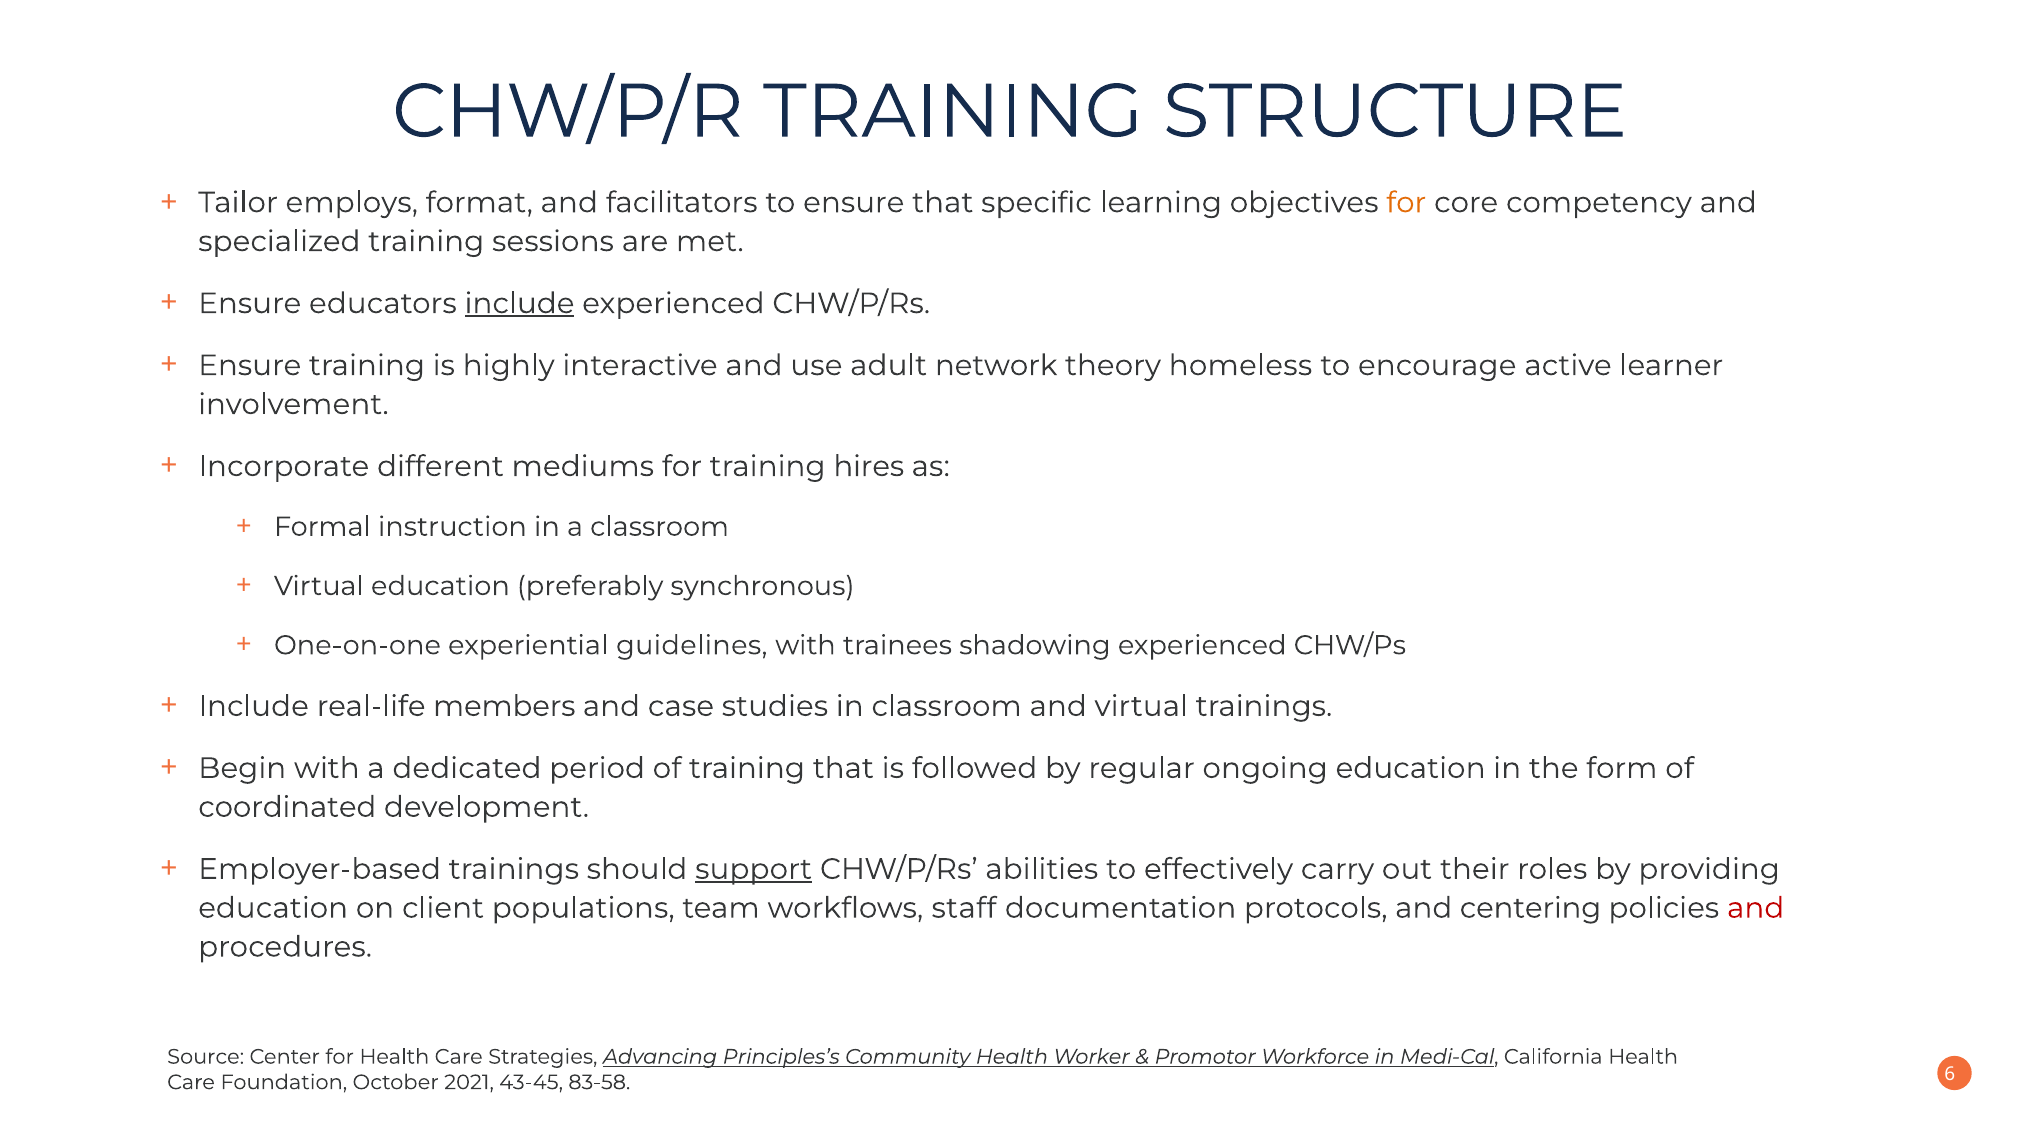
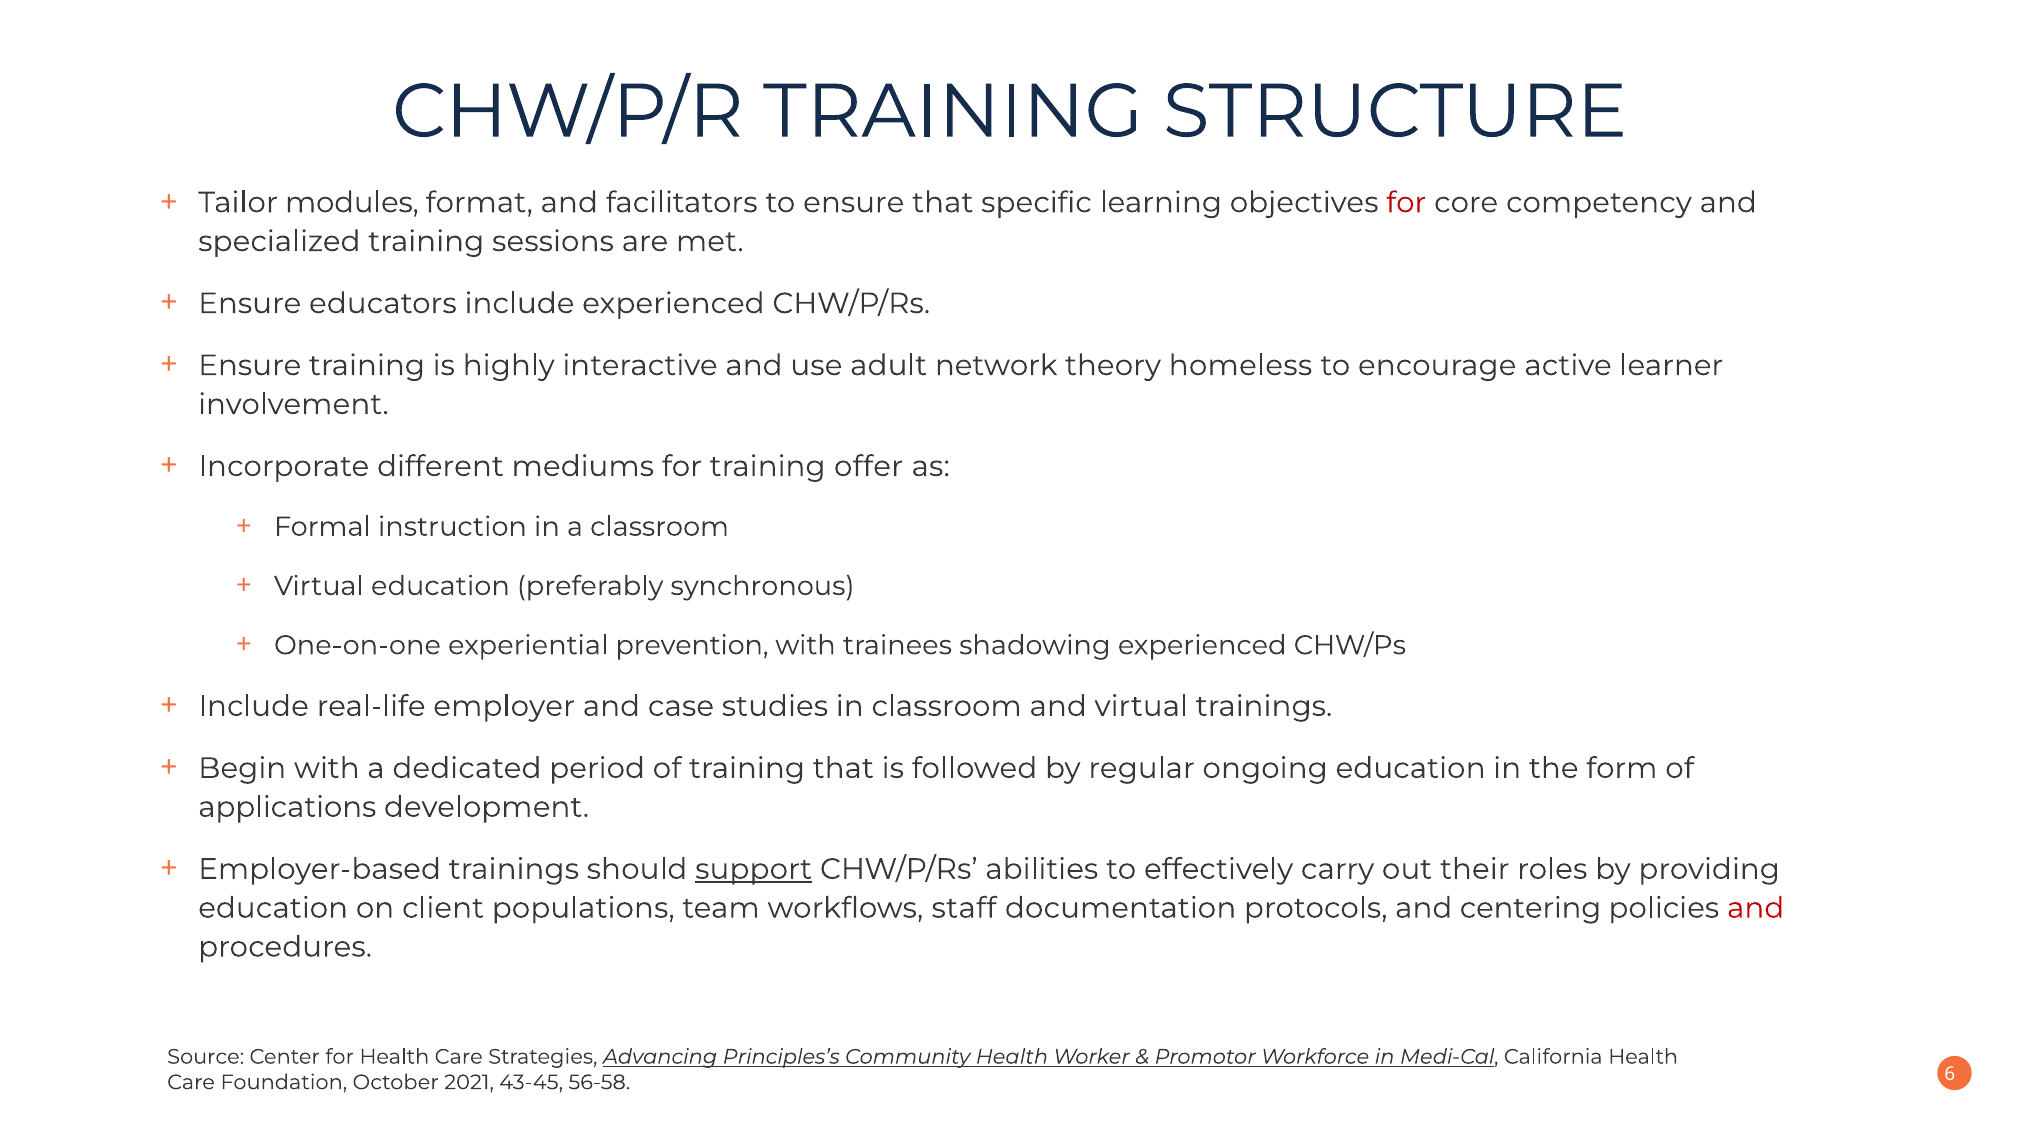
employs: employs -> modules
for at (1406, 203) colour: orange -> red
include at (520, 304) underline: present -> none
hires: hires -> offer
guidelines: guidelines -> prevention
members: members -> employer
coordinated: coordinated -> applications
83-58: 83-58 -> 56-58
